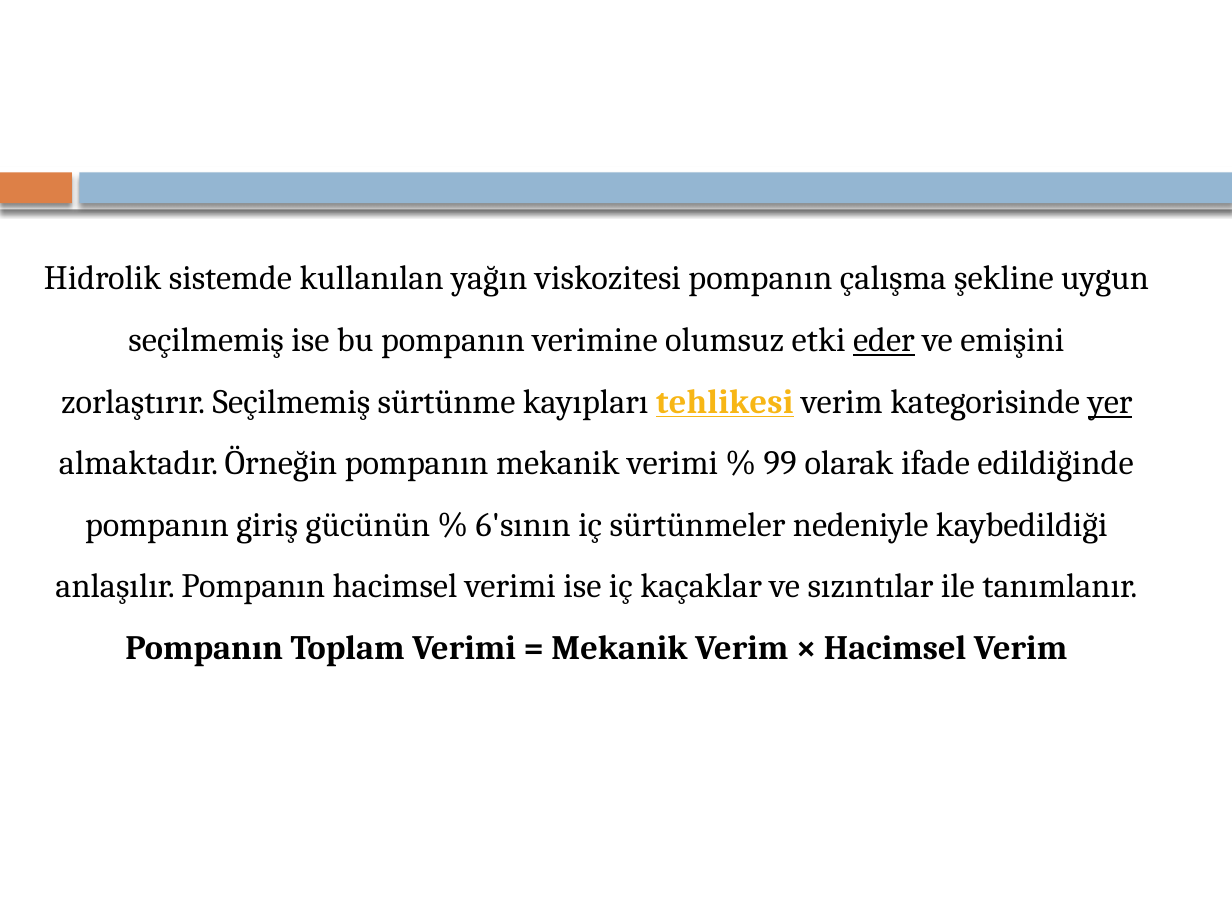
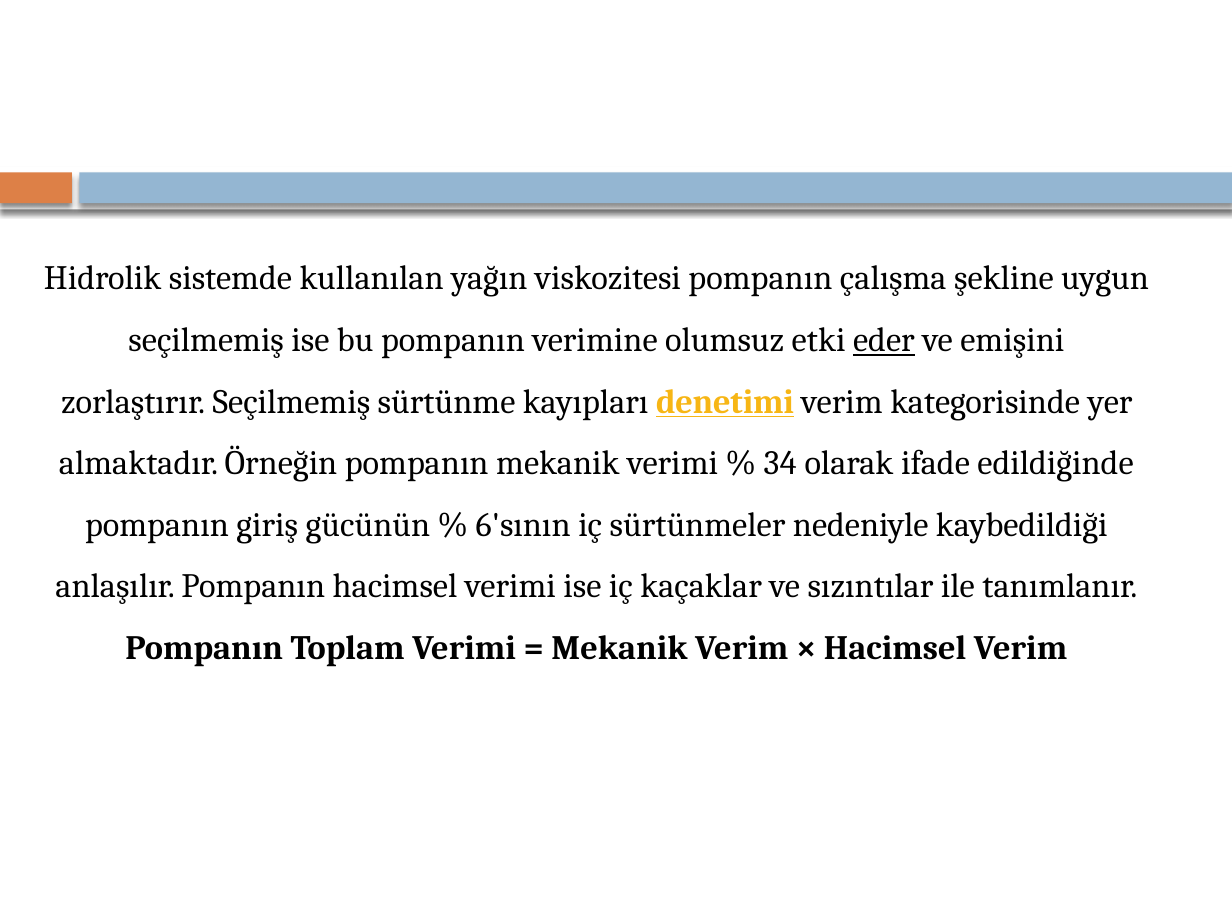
tehlikesi: tehlikesi -> denetimi
yer underline: present -> none
99: 99 -> 34
